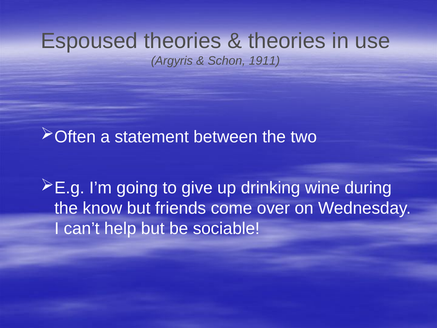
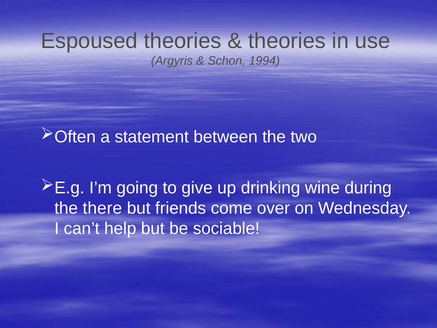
1911: 1911 -> 1994
know: know -> there
